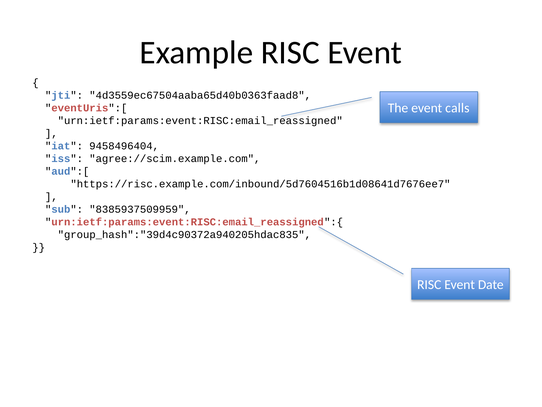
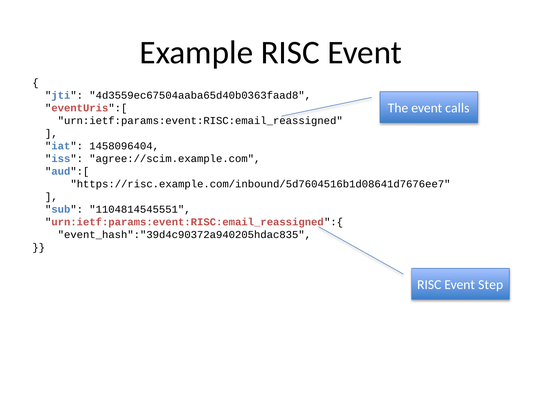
9458496404: 9458496404 -> 1458096404
8385937509959: 8385937509959 -> 1104814545551
group_hash":"39d4c90372a940205hdac835: group_hash":"39d4c90372a940205hdac835 -> event_hash":"39d4c90372a940205hdac835
Date: Date -> Step
